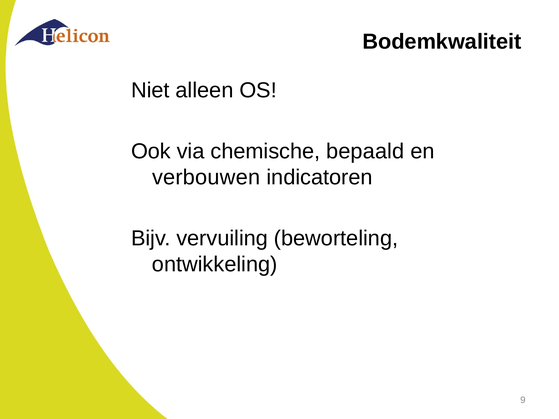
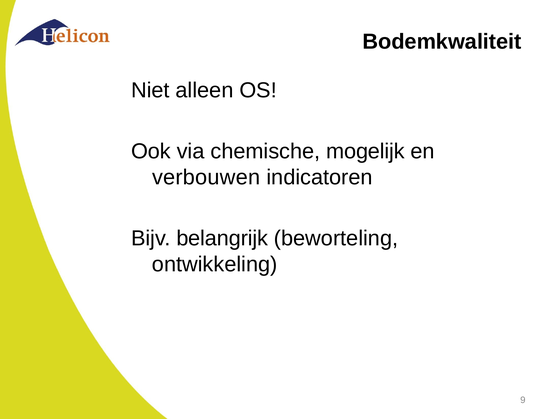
bepaald: bepaald -> mogelijk
vervuiling: vervuiling -> belangrijk
